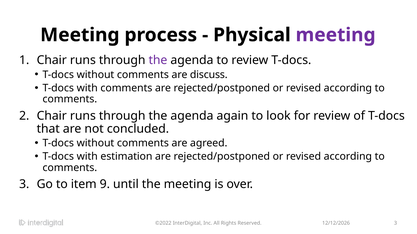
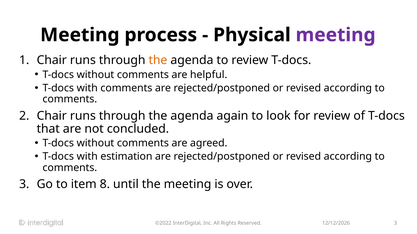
the at (158, 60) colour: purple -> orange
discuss: discuss -> helpful
9: 9 -> 8
